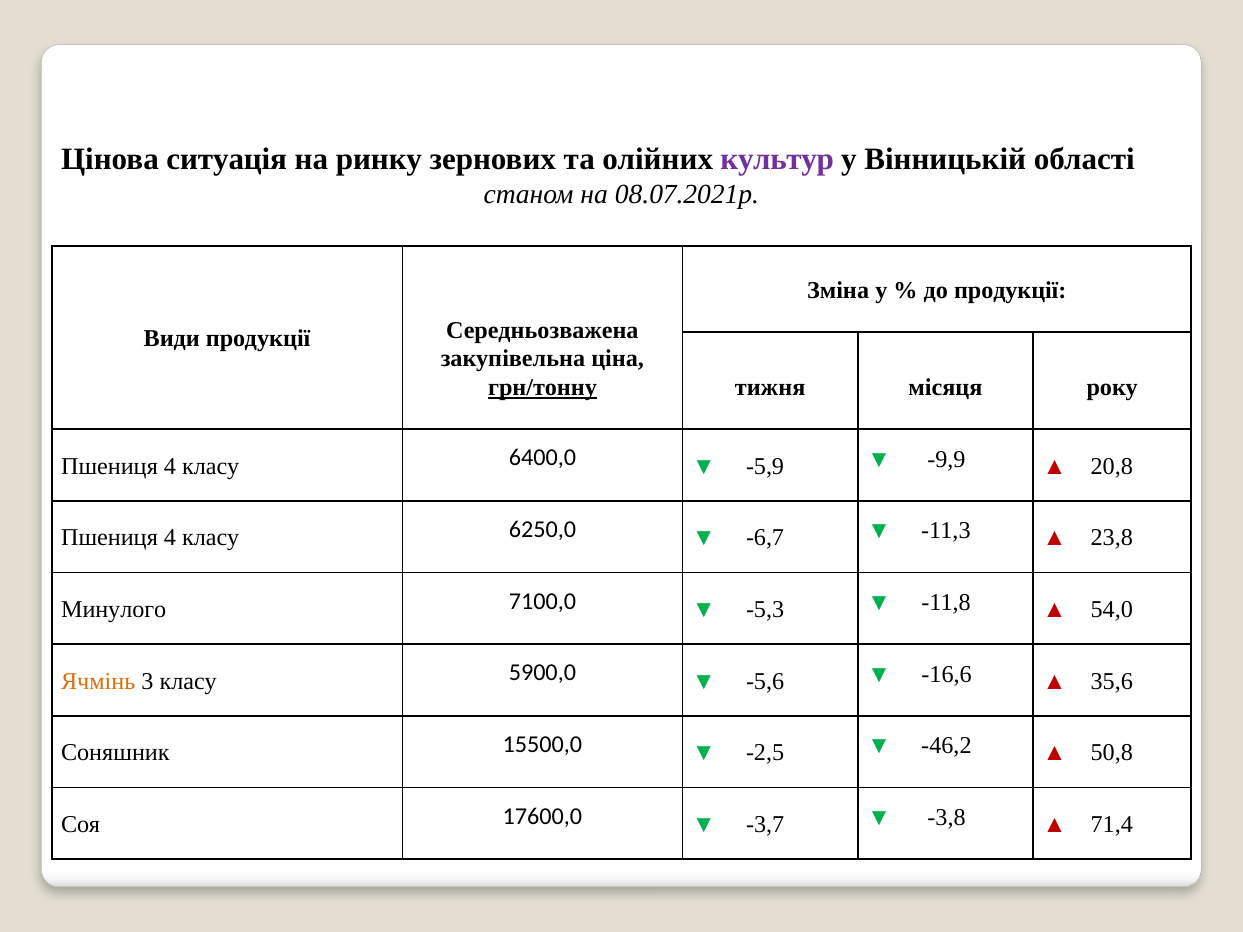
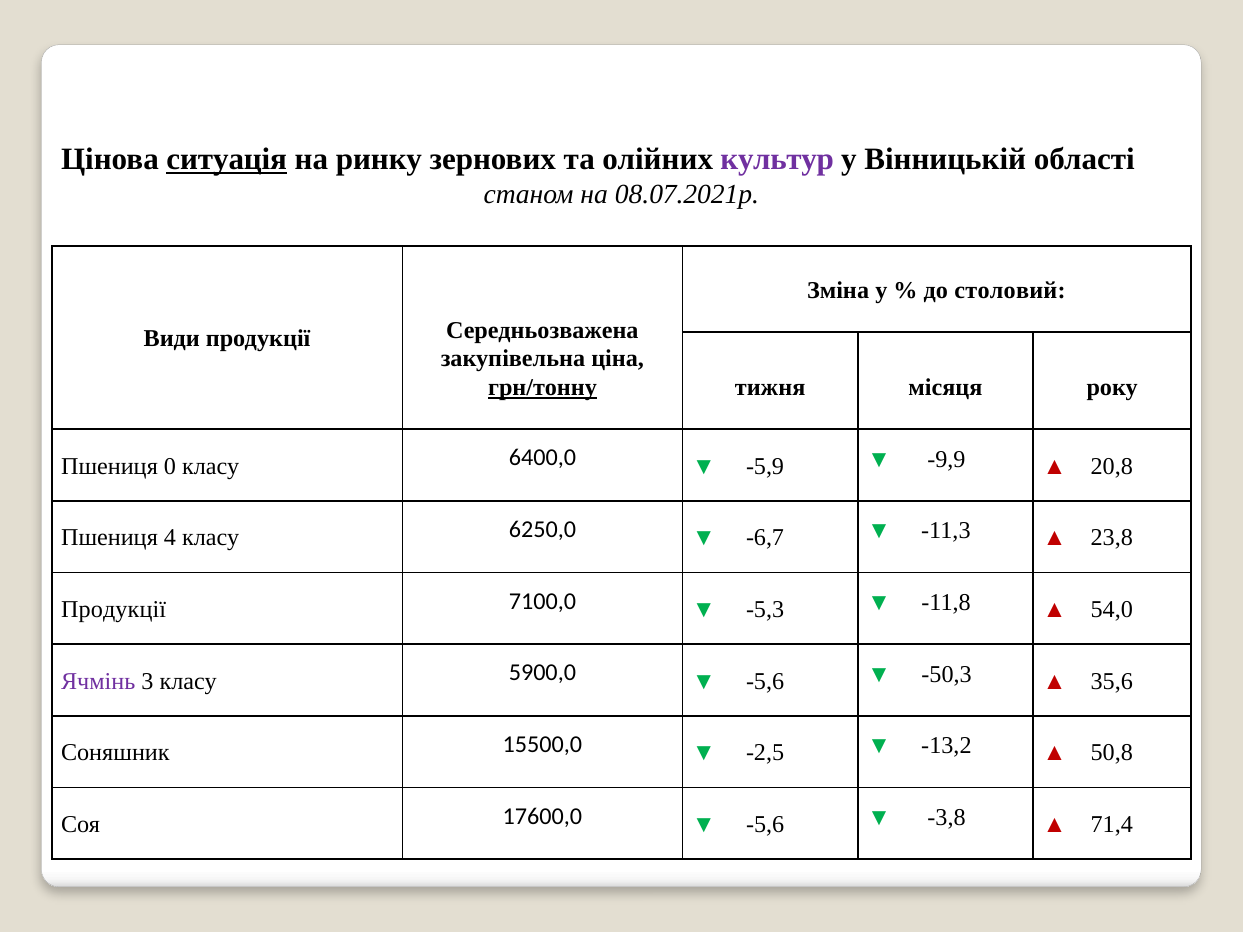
ситуація underline: none -> present
до продукції: продукції -> столовий
4 at (170, 466): 4 -> 0
Минулого at (114, 610): Минулого -> Продукції
Ячмінь colour: orange -> purple
-16,6: -16,6 -> -50,3
-46,2: -46,2 -> -13,2
-3,7 at (765, 825): -3,7 -> -5,6
